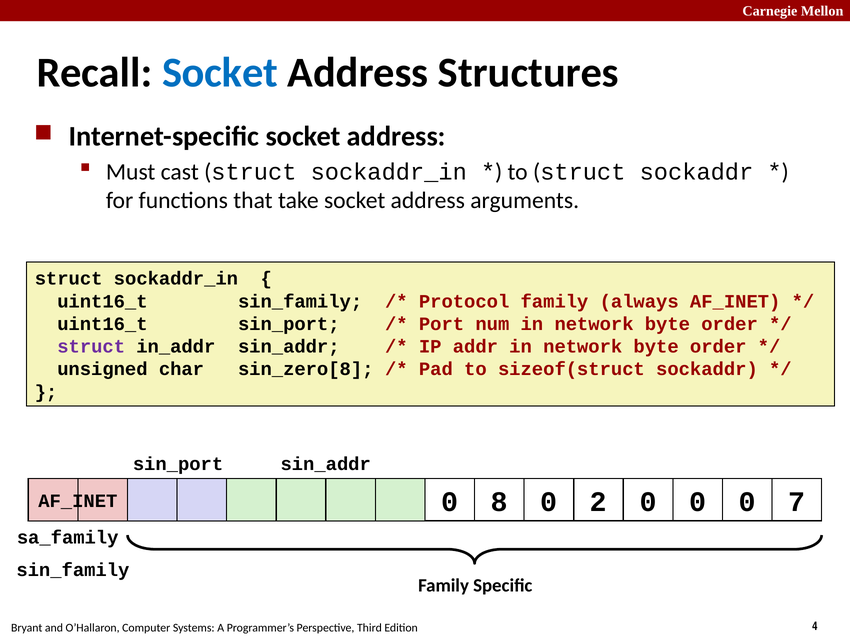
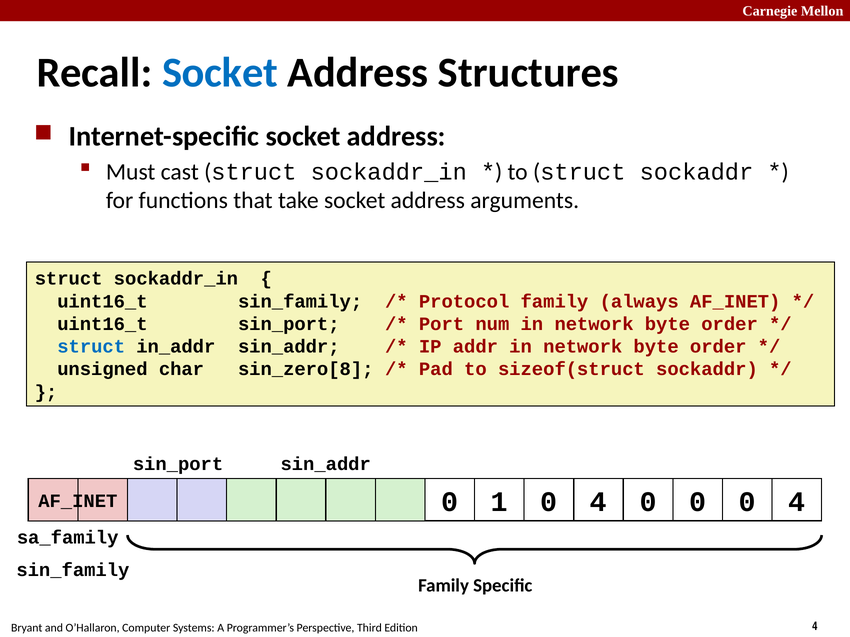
struct at (91, 347) colour: purple -> blue
8: 8 -> 1
2 at (598, 502): 2 -> 4
0 0 7: 7 -> 4
